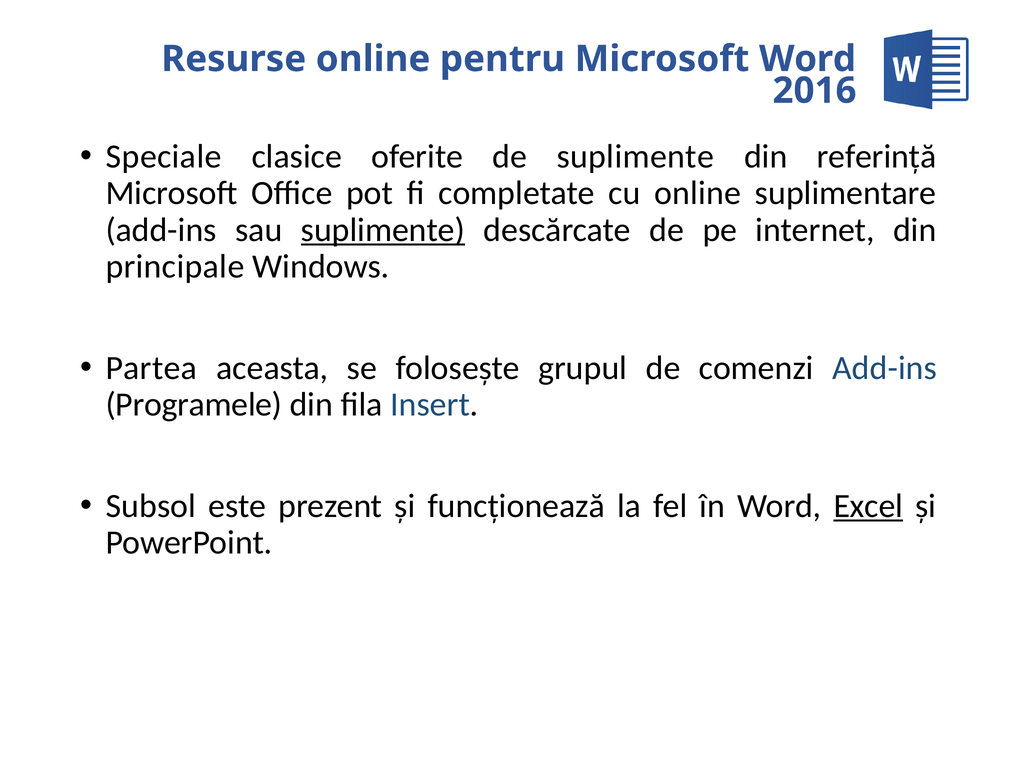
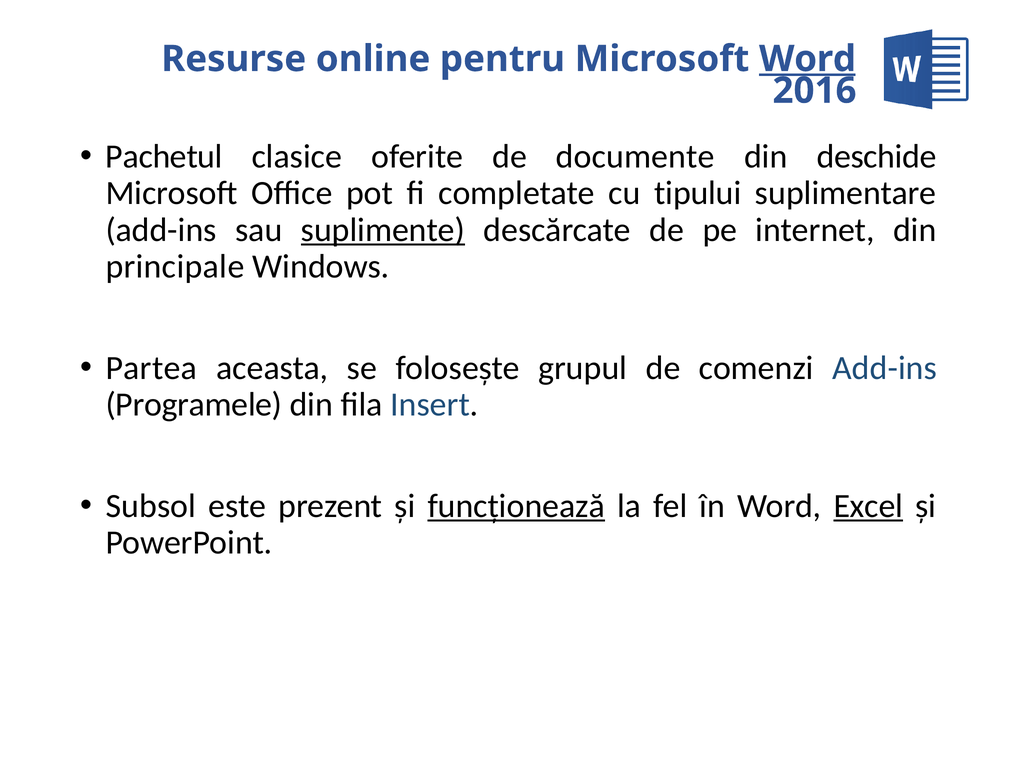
Word at (808, 59) underline: none -> present
Speciale: Speciale -> Pachetul
de suplimente: suplimente -> documente
referință: referință -> deschide
cu online: online -> tipului
funcționează underline: none -> present
